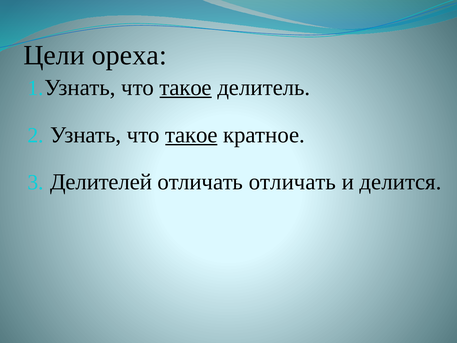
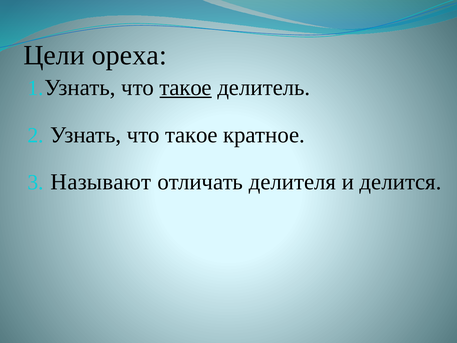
такое at (191, 135) underline: present -> none
Делителей: Делителей -> Называют
отличать отличать: отличать -> делителя
